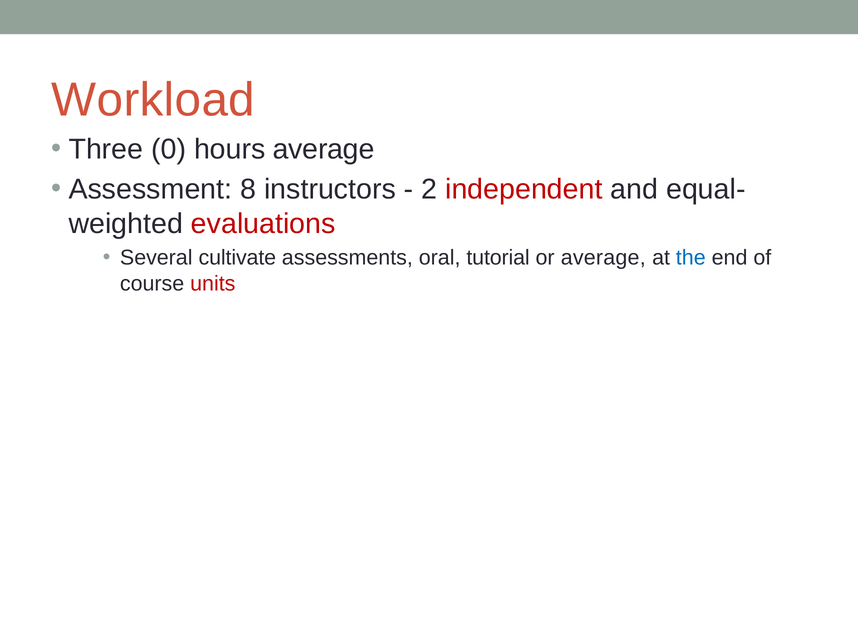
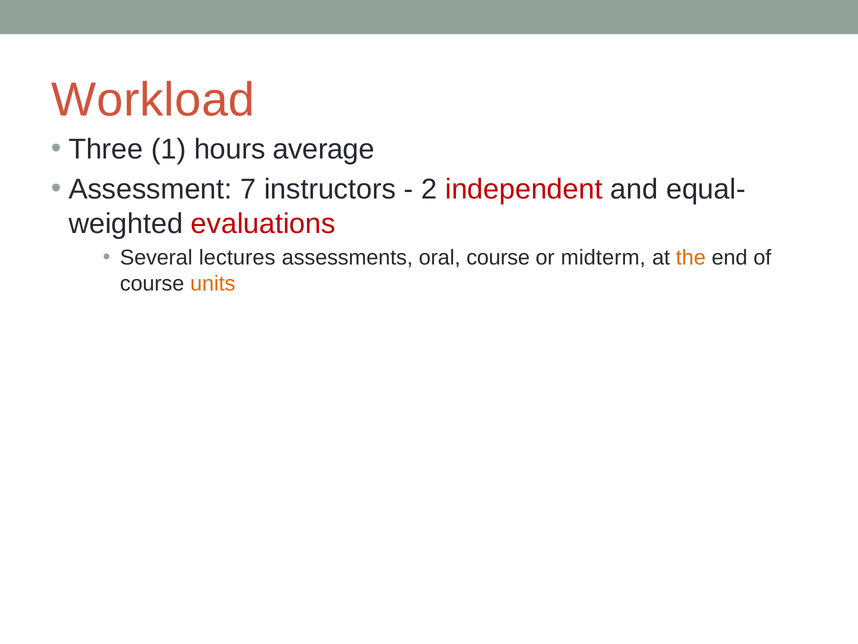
0: 0 -> 1
8: 8 -> 7
cultivate: cultivate -> lectures
oral tutorial: tutorial -> course
or average: average -> midterm
the colour: blue -> orange
units colour: red -> orange
